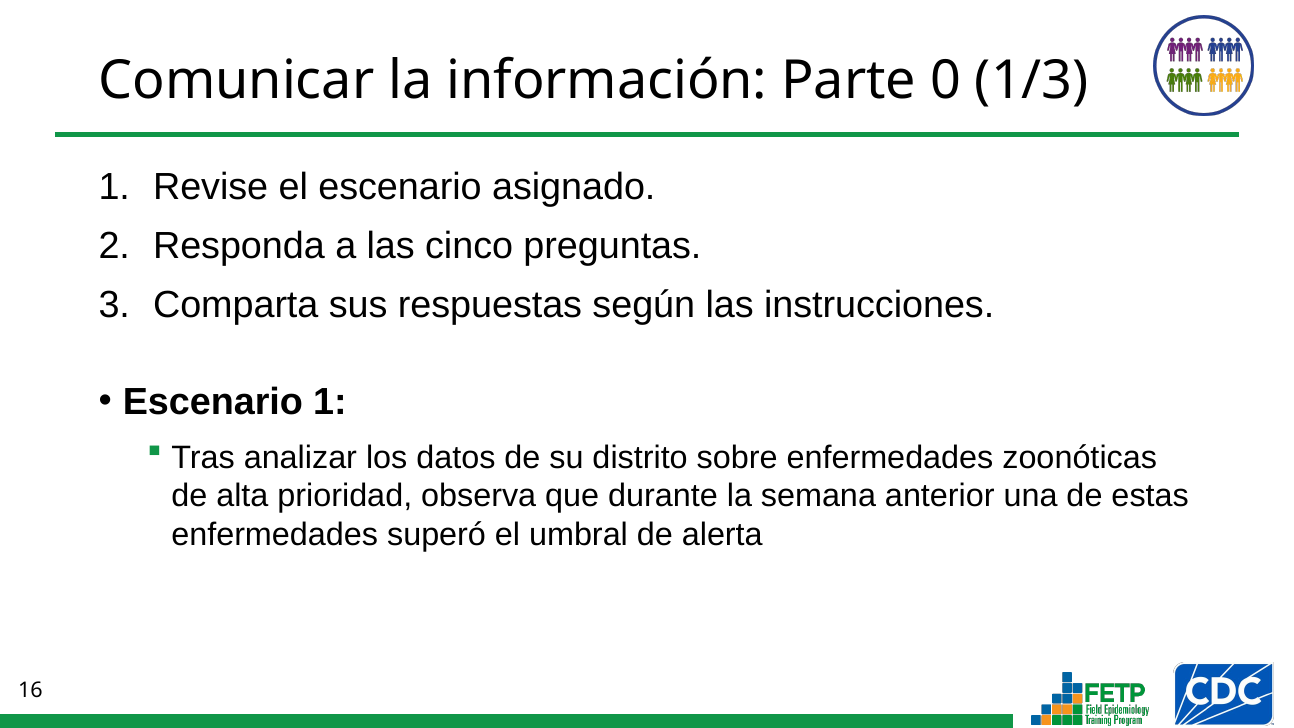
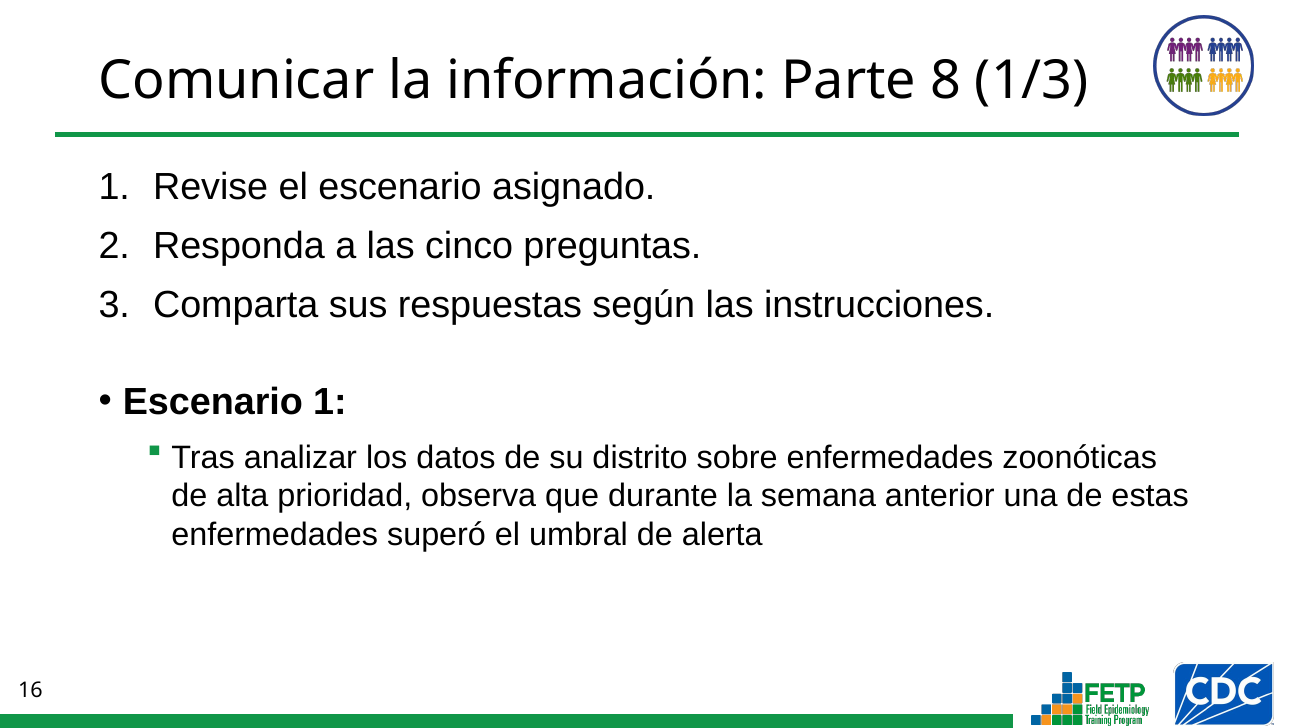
0: 0 -> 8
